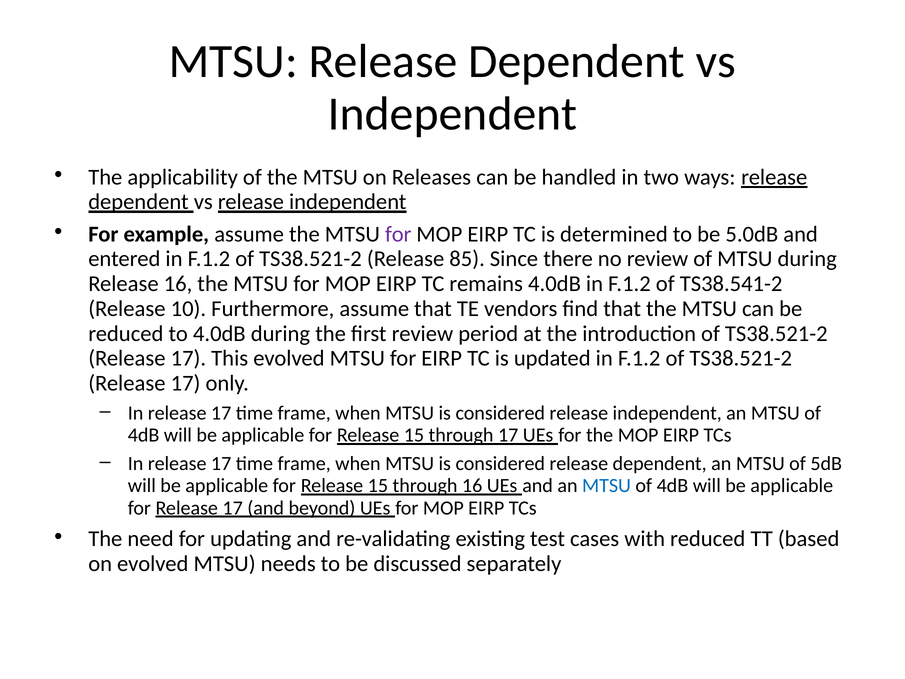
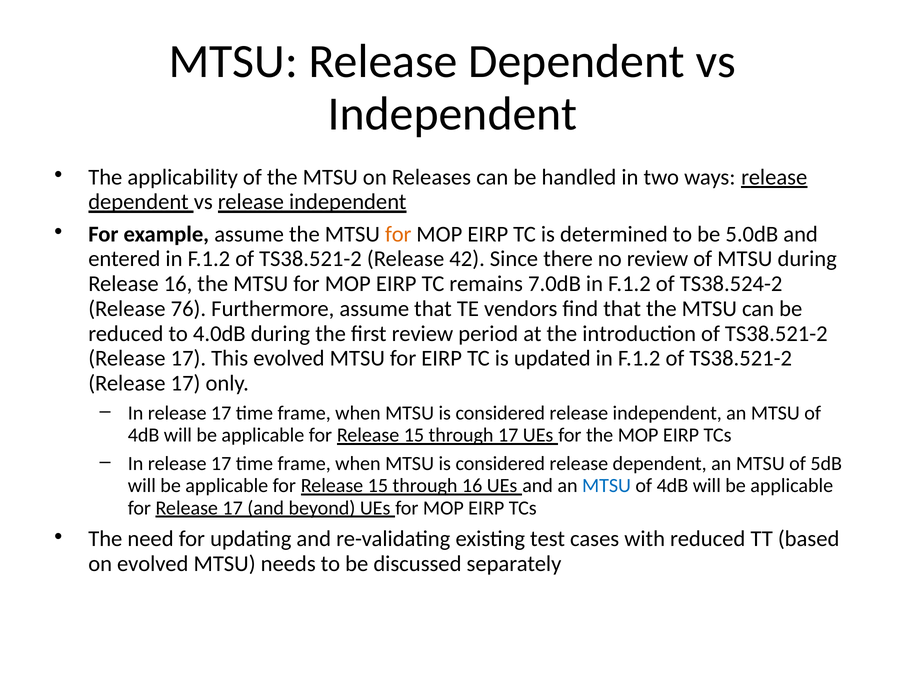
for at (398, 234) colour: purple -> orange
85: 85 -> 42
remains 4.0dB: 4.0dB -> 7.0dB
TS38.541-2: TS38.541-2 -> TS38.524-2
10: 10 -> 76
